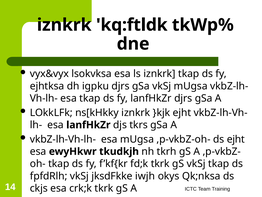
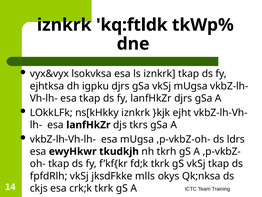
ds ejht: ejht -> ldrs
iwjh: iwjh -> mlls
